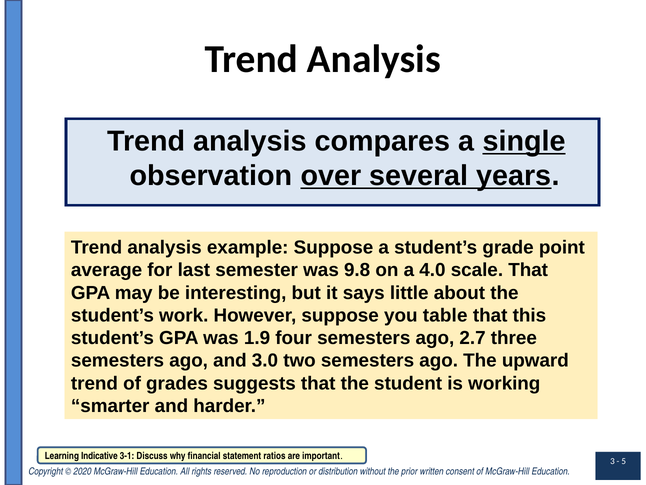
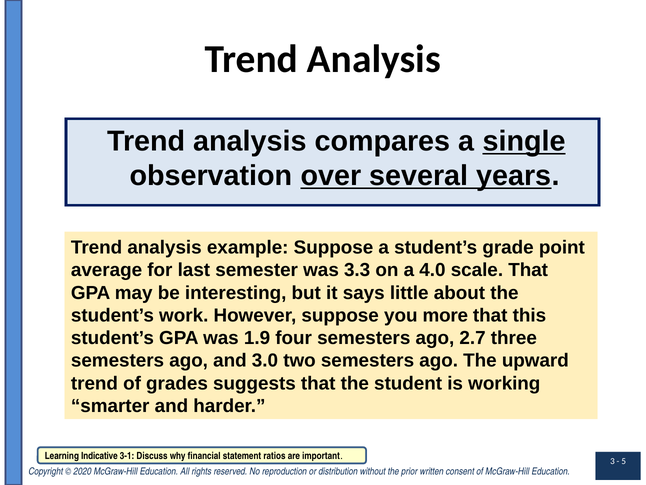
9.8: 9.8 -> 3.3
table: table -> more
